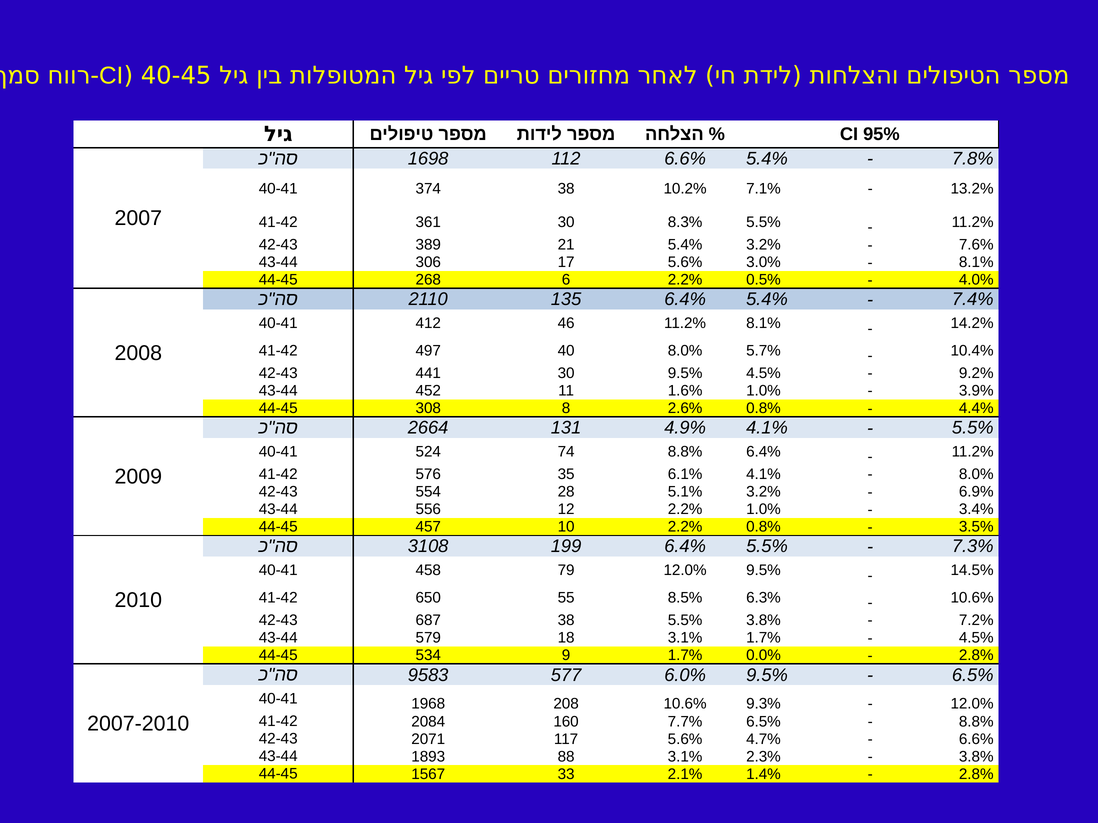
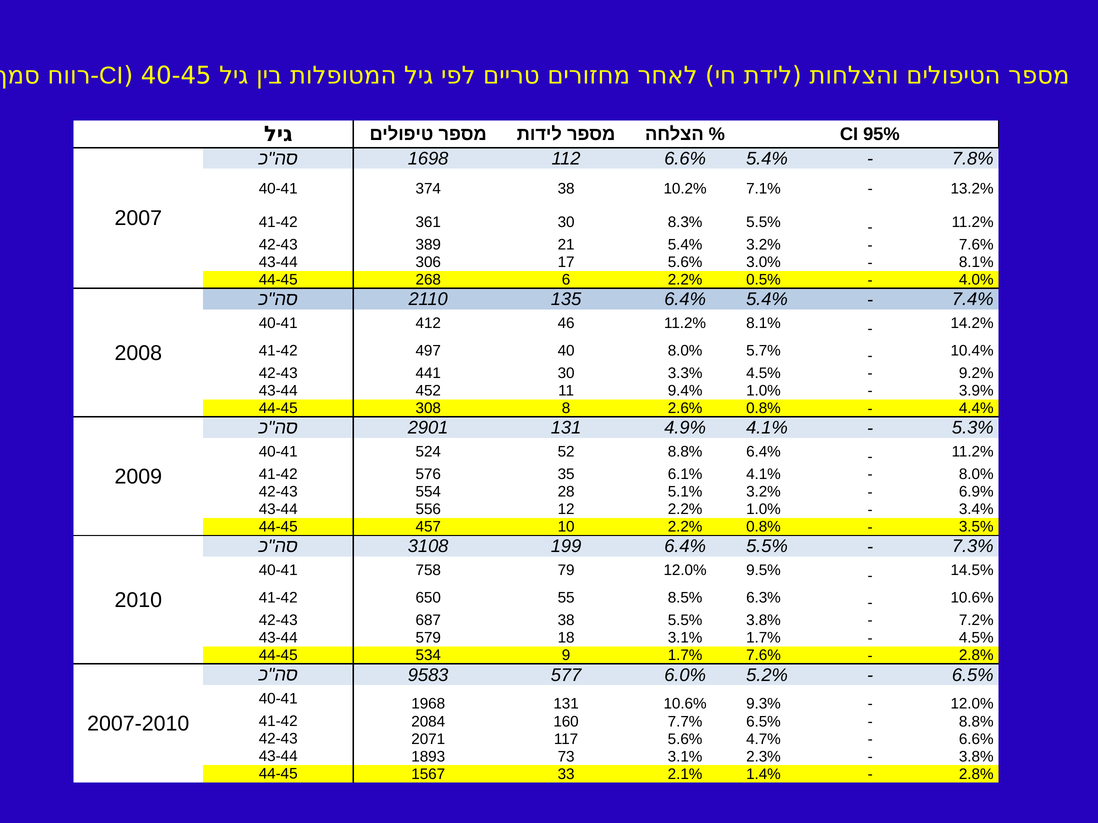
30 9.5%: 9.5% -> 3.3%
1.6%: 1.6% -> 9.4%
2664: 2664 -> 2901
5.5% at (973, 428): 5.5% -> 5.3%
74: 74 -> 52
458: 458 -> 758
1.7% 0.0%: 0.0% -> 7.6%
6.0% 9.5%: 9.5% -> 5.2%
1968 208: 208 -> 131
88: 88 -> 73
